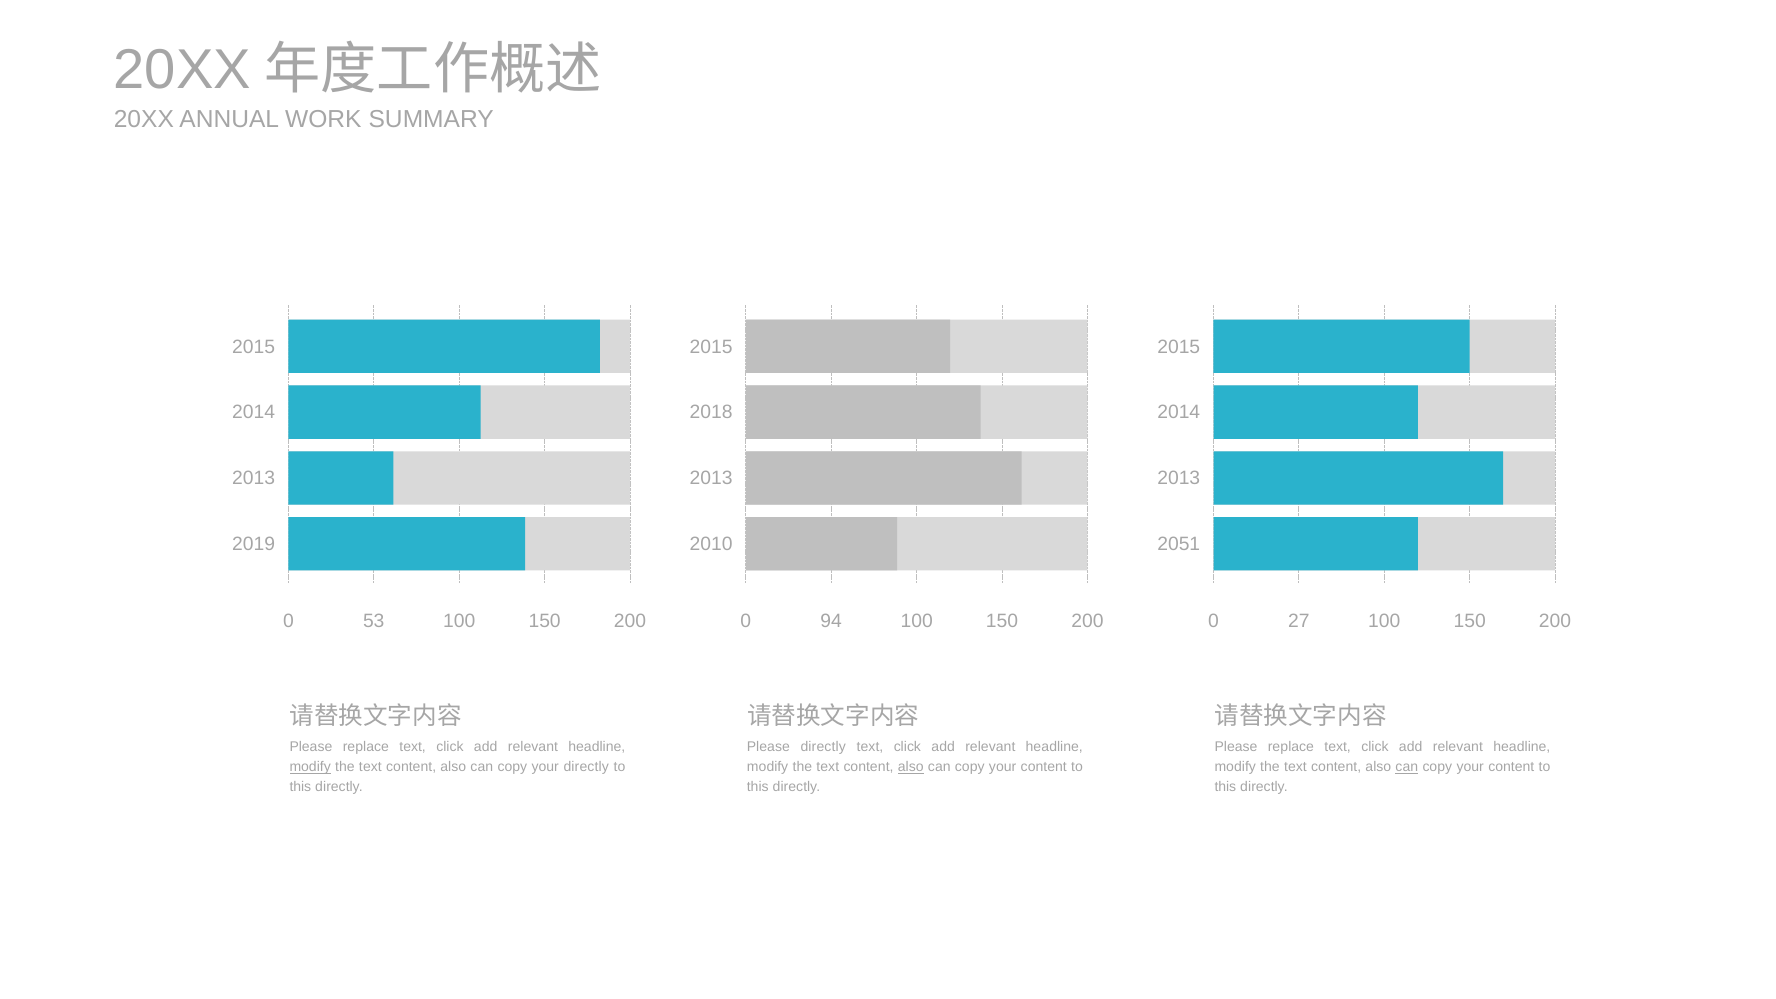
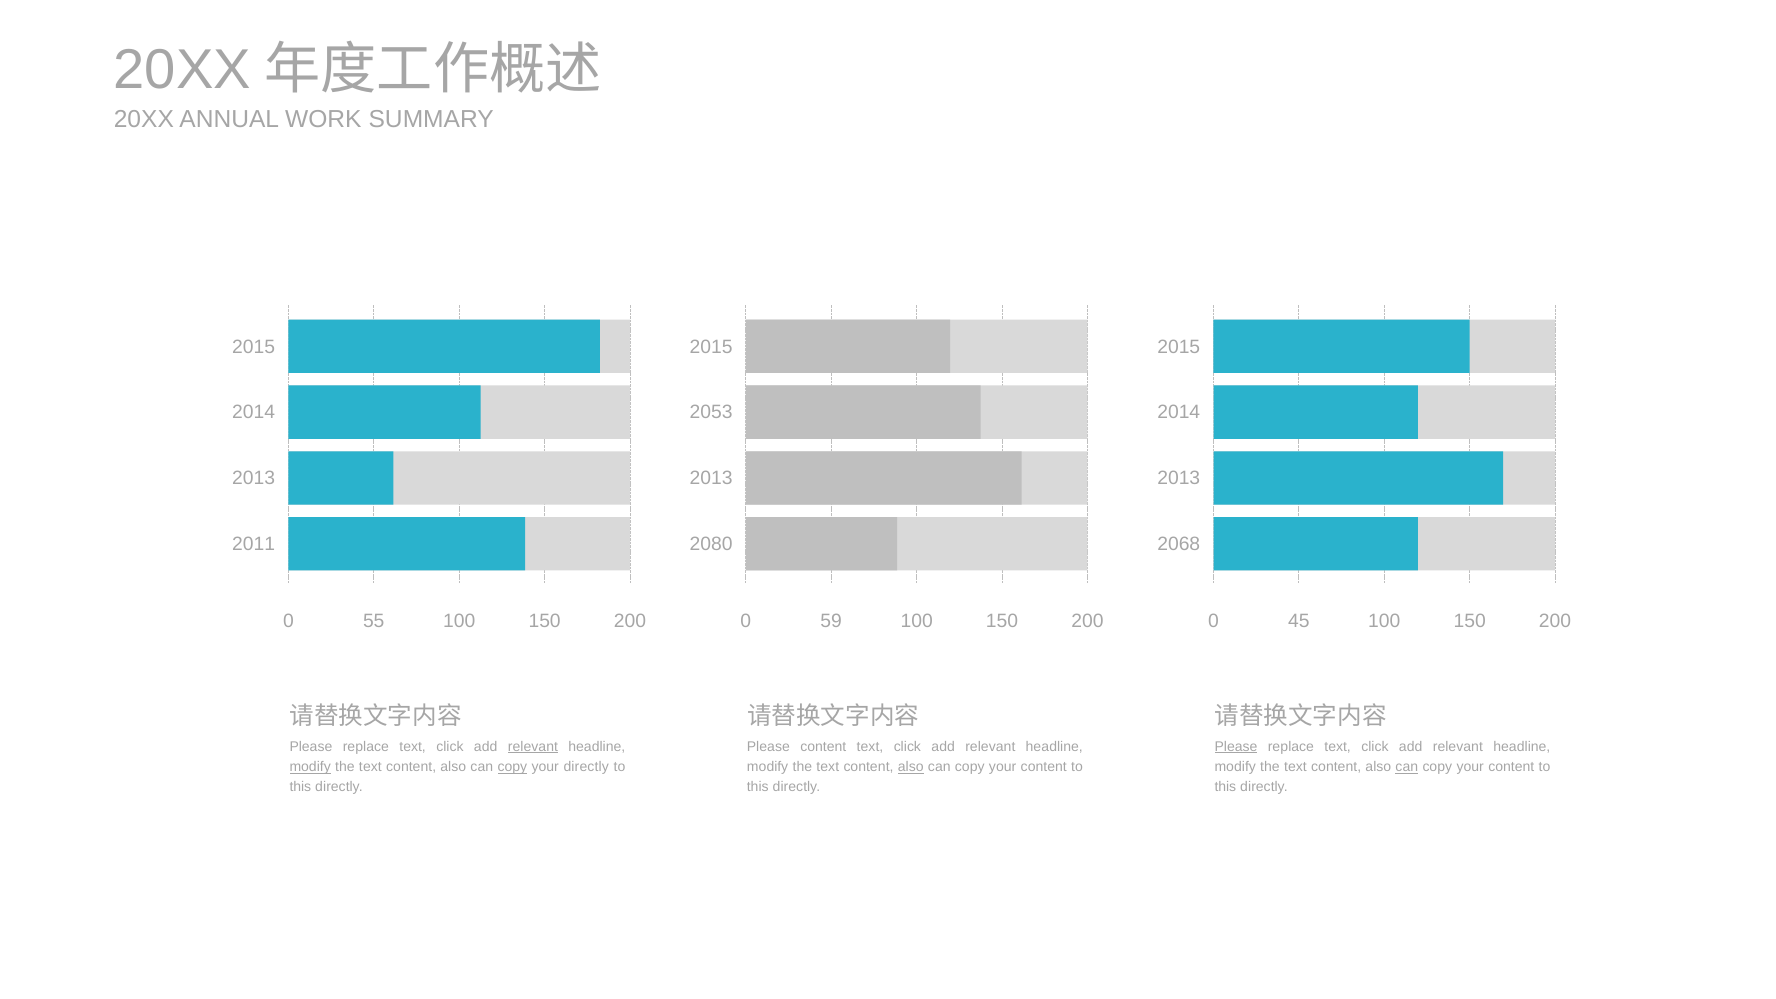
2018: 2018 -> 2053
2019: 2019 -> 2011
2010: 2010 -> 2080
2051: 2051 -> 2068
53: 53 -> 55
94: 94 -> 59
27: 27 -> 45
relevant at (533, 747) underline: none -> present
Please directly: directly -> content
Please at (1236, 747) underline: none -> present
copy at (512, 767) underline: none -> present
